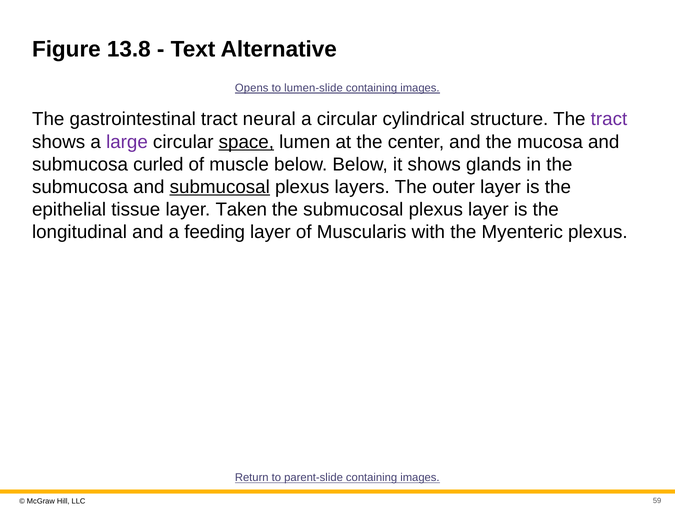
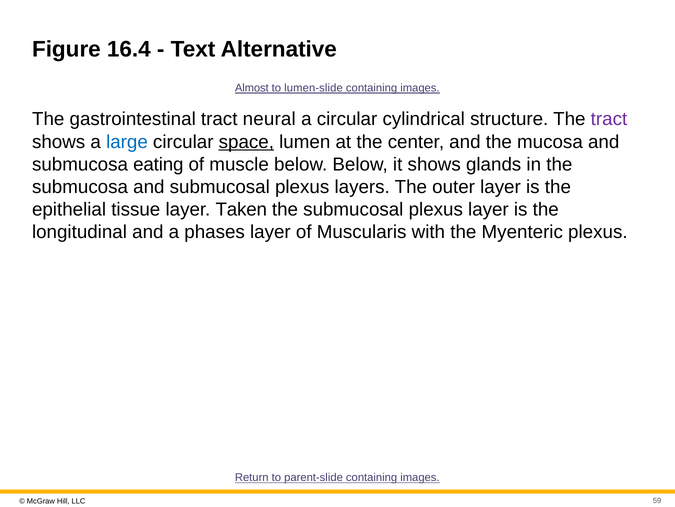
13.8: 13.8 -> 16.4
Opens: Opens -> Almost
large colour: purple -> blue
curled: curled -> eating
submucosal at (220, 187) underline: present -> none
feeding: feeding -> phases
